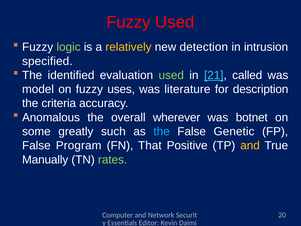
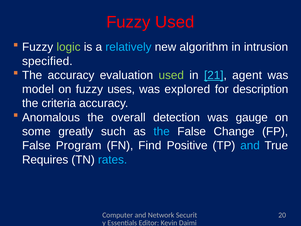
relatively colour: yellow -> light blue
detection: detection -> algorithm
The identified: identified -> accuracy
called: called -> agent
literature: literature -> explored
wherever: wherever -> detection
botnet: botnet -> gauge
Genetic: Genetic -> Change
That: That -> Find
and at (250, 145) colour: yellow -> light blue
Manually: Manually -> Requires
rates colour: light green -> light blue
